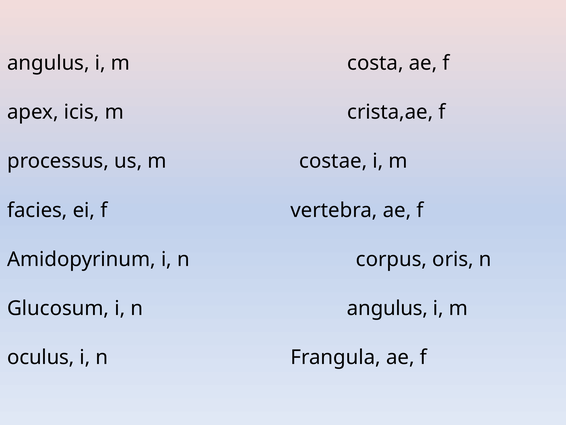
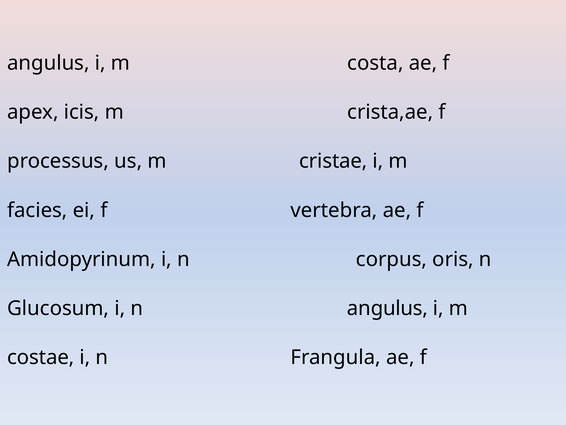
costae: costae -> cristae
oculus: oculus -> costae
